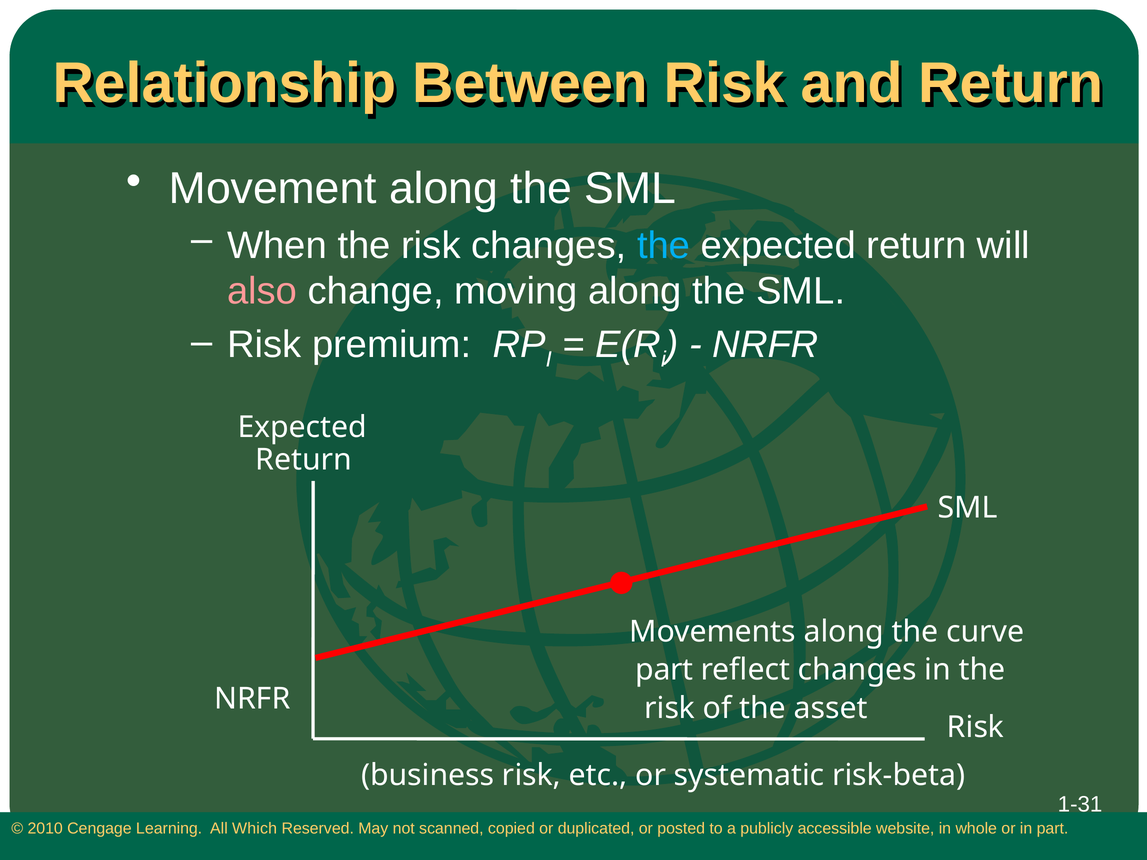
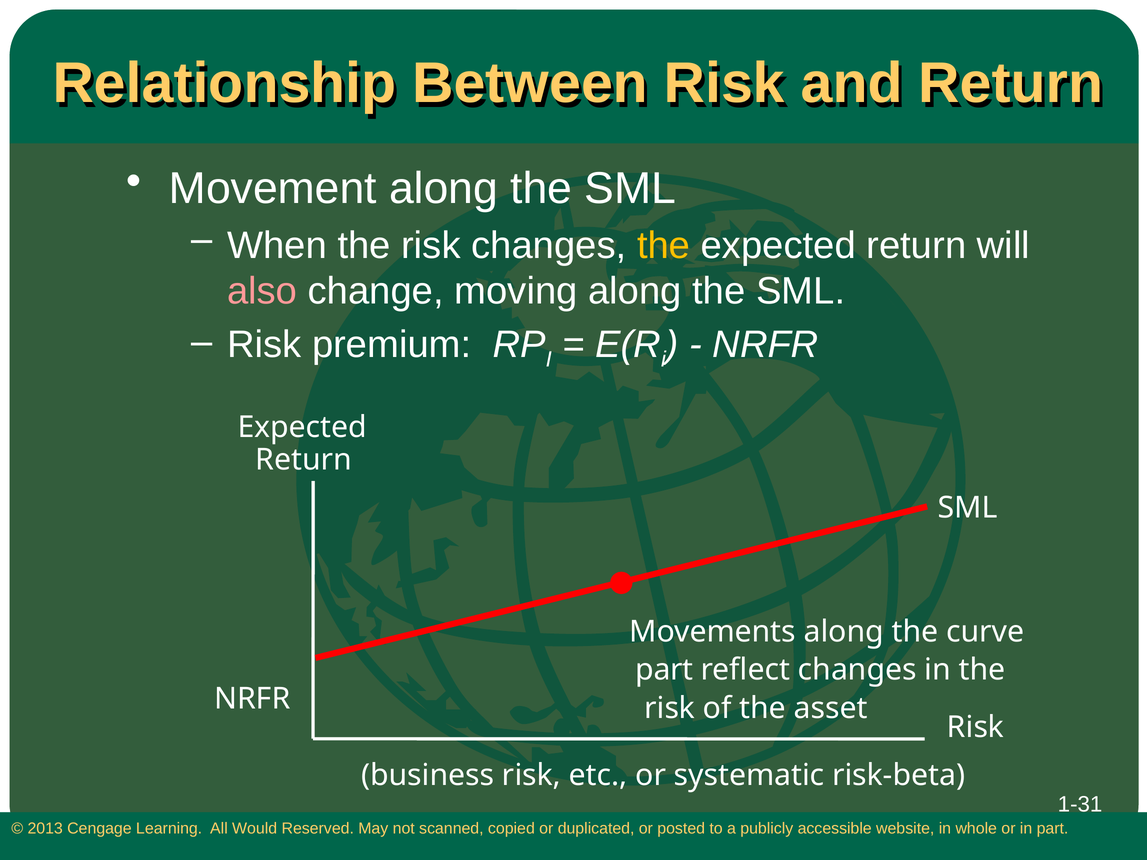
the at (664, 245) colour: light blue -> yellow
2010: 2010 -> 2013
Which: Which -> Would
